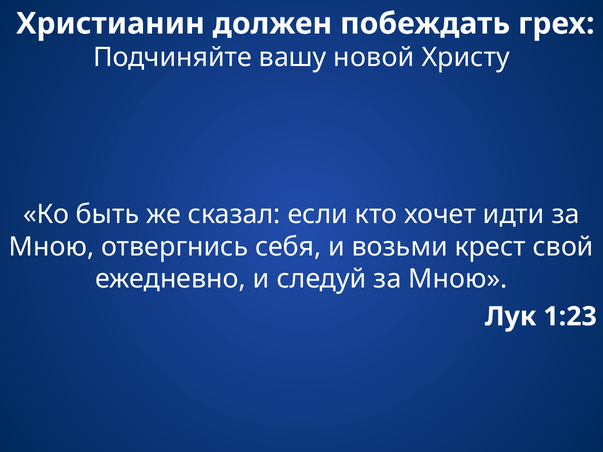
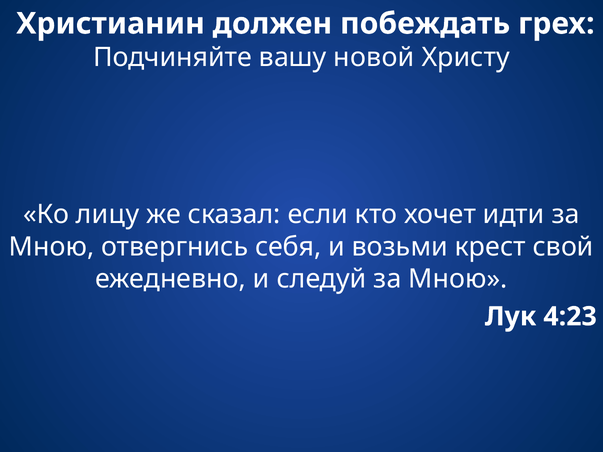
быть: быть -> лицу
1:23: 1:23 -> 4:23
